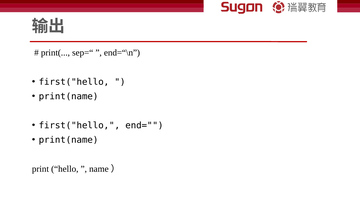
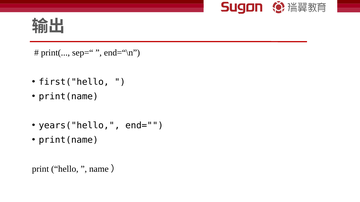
first("hello at (79, 126): first("hello -> years("hello
